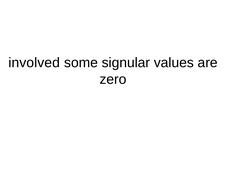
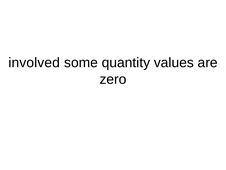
signular: signular -> quantity
